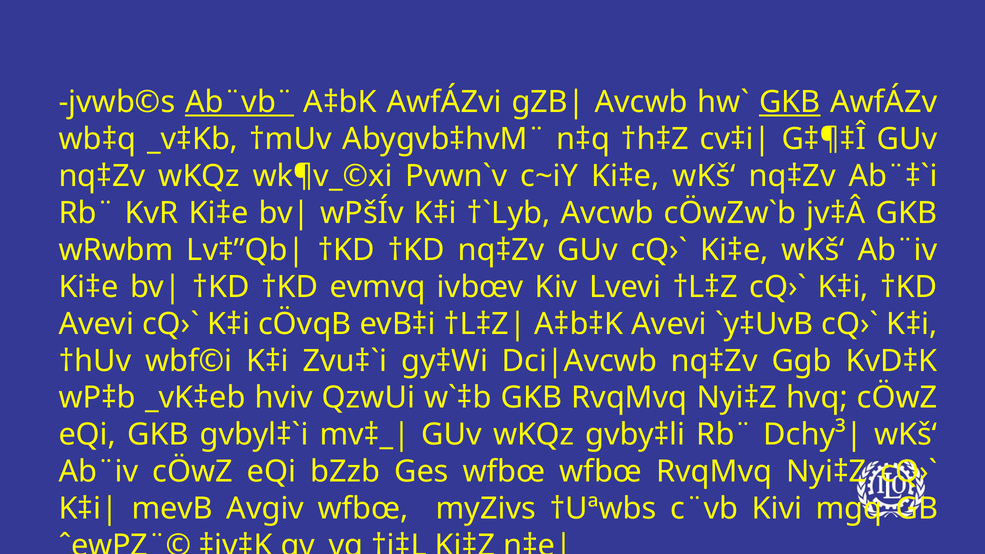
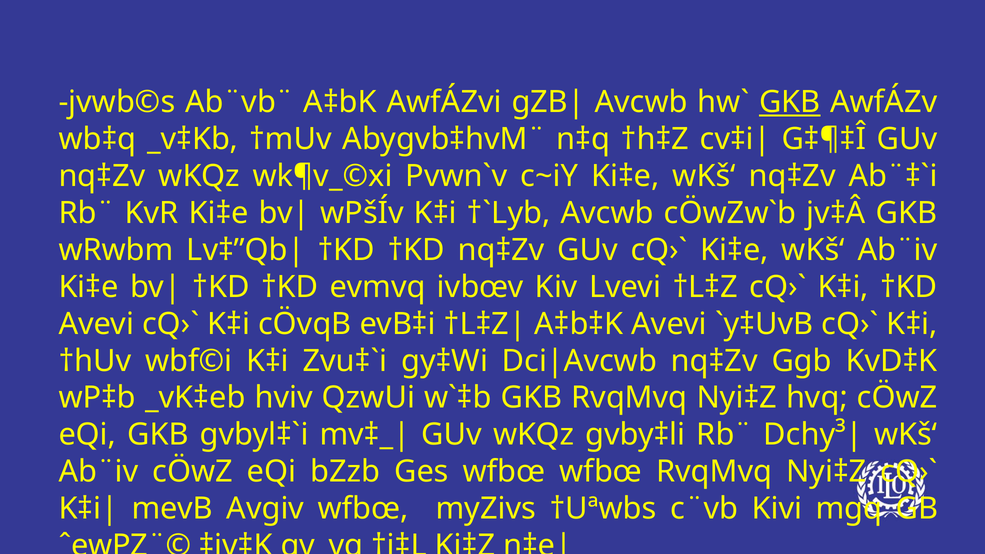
Ab¨vb¨ underline: present -> none
